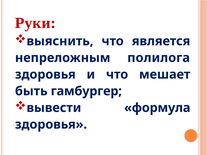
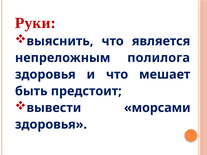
гамбургер: гамбургер -> предстоит
формула: формула -> морсами
